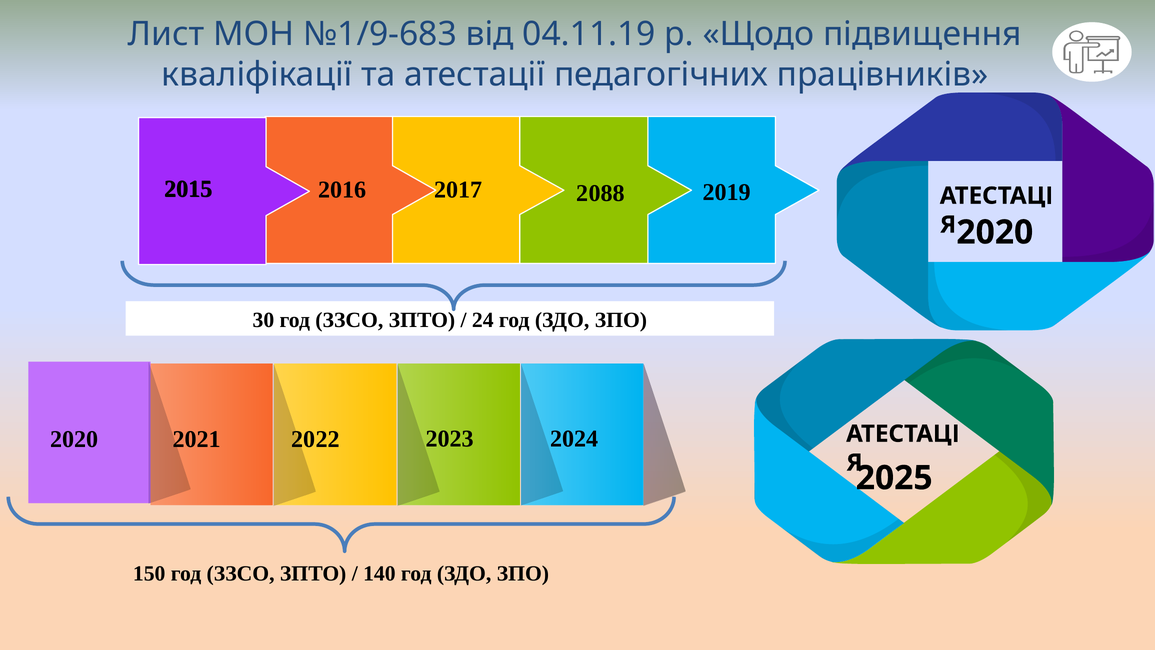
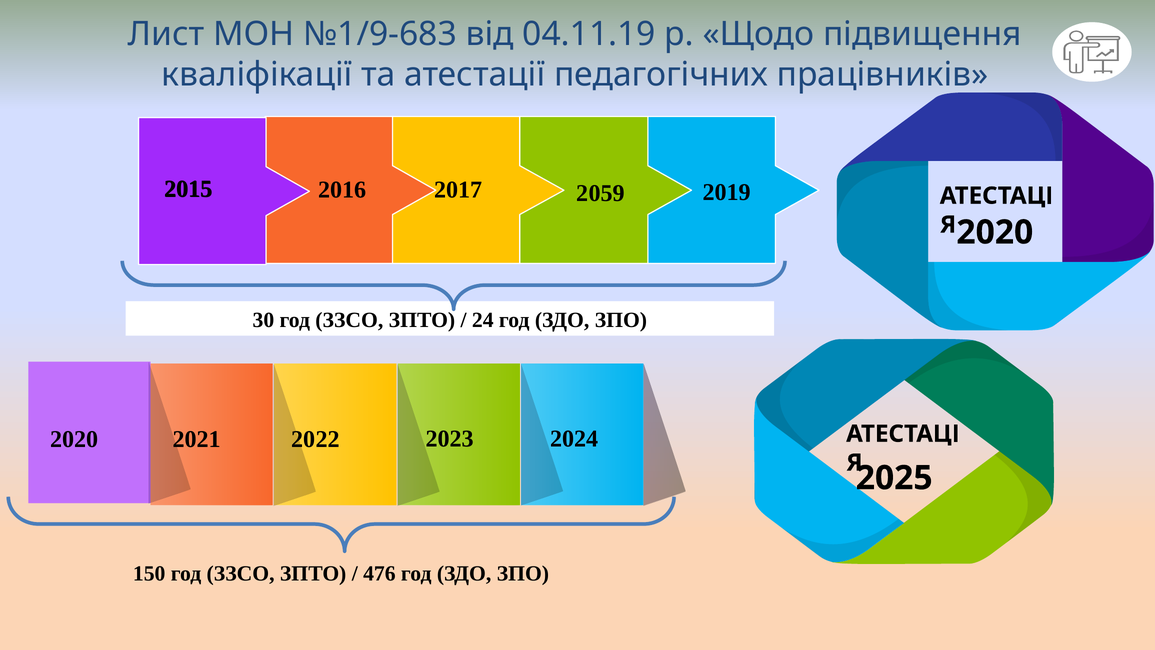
2088: 2088 -> 2059
140: 140 -> 476
